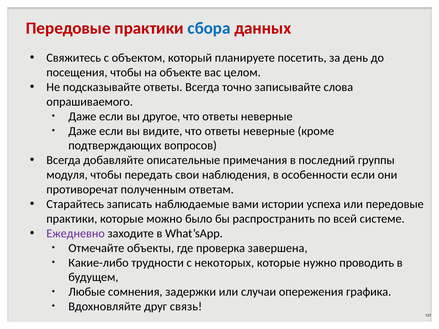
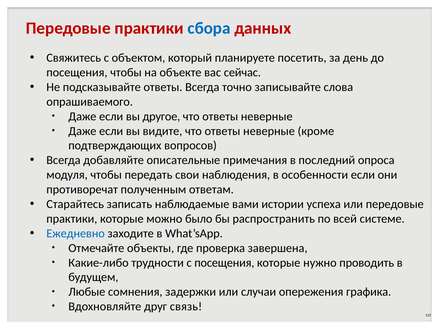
целом: целом -> сейчас
группы: группы -> опроса
Ежедневно colour: purple -> blue
с некоторых: некоторых -> посещения
